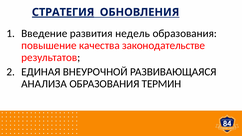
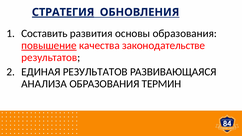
Введение: Введение -> Составить
недель: недель -> основы
повышение underline: none -> present
ЕДИНАЯ ВНЕУРОЧНОЙ: ВНЕУРОЧНОЙ -> РЕЗУЛЬТАТОВ
